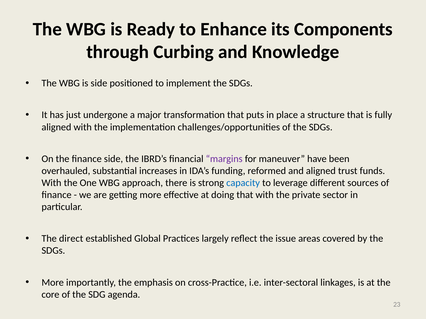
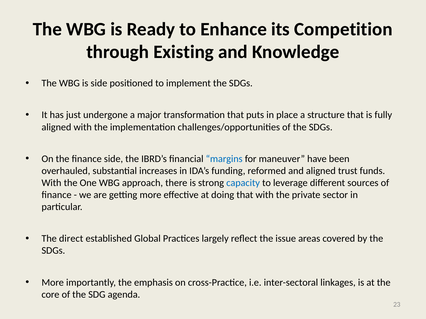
Components: Components -> Competition
Curbing: Curbing -> Existing
margins colour: purple -> blue
